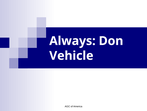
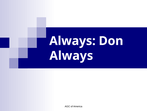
Vehicle at (71, 55): Vehicle -> Always
